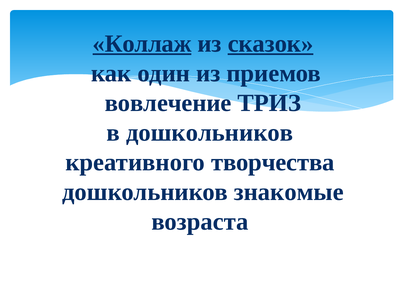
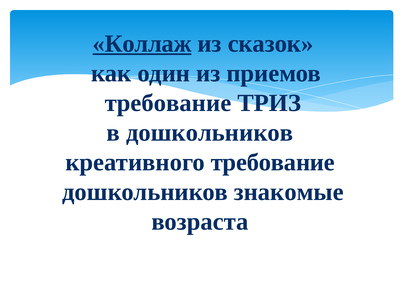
сказок underline: present -> none
вовлечение at (168, 103): вовлечение -> требование
креативного творчества: творчества -> требование
